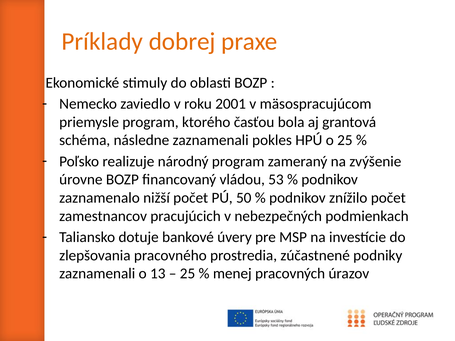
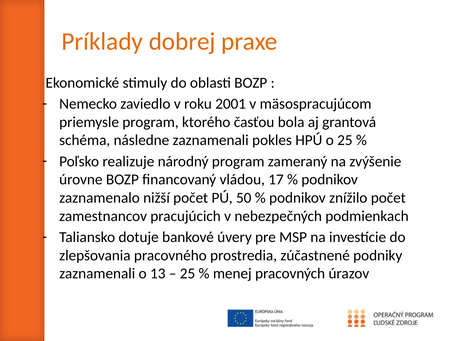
53: 53 -> 17
